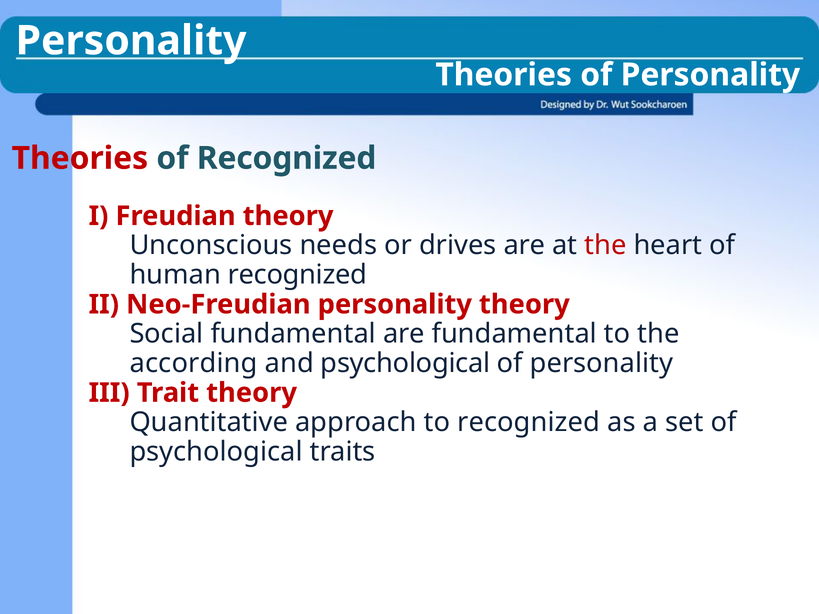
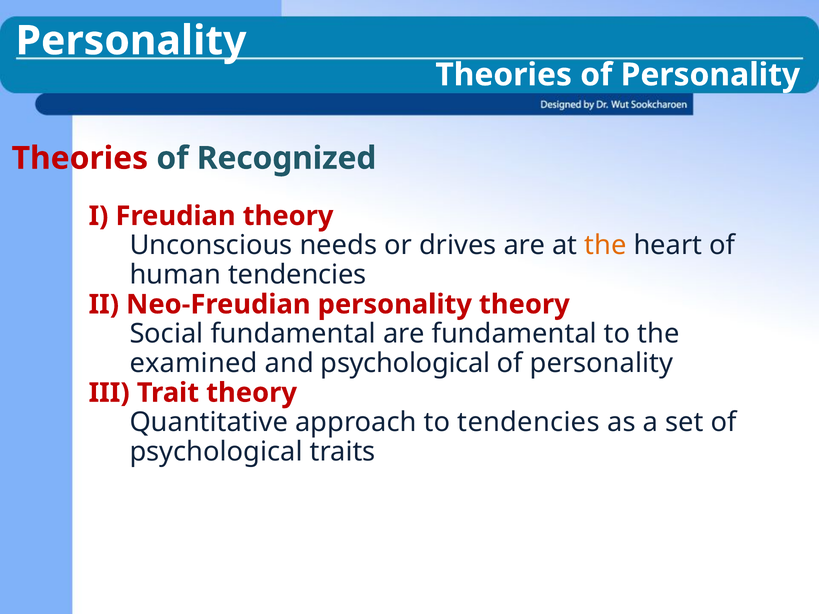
the at (605, 246) colour: red -> orange
human recognized: recognized -> tendencies
according: according -> examined
to recognized: recognized -> tendencies
